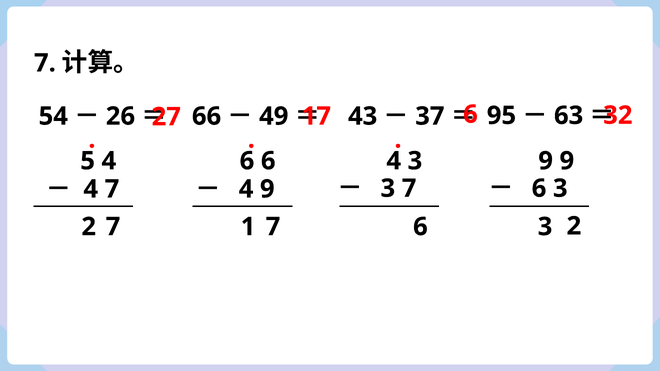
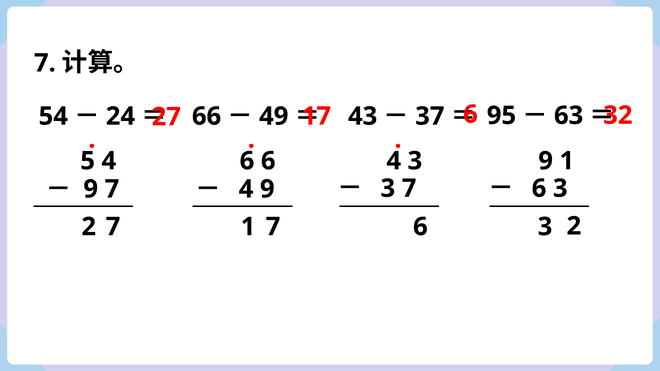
26: 26 -> 24
9 9: 9 -> 1
4 at (91, 189): 4 -> 9
